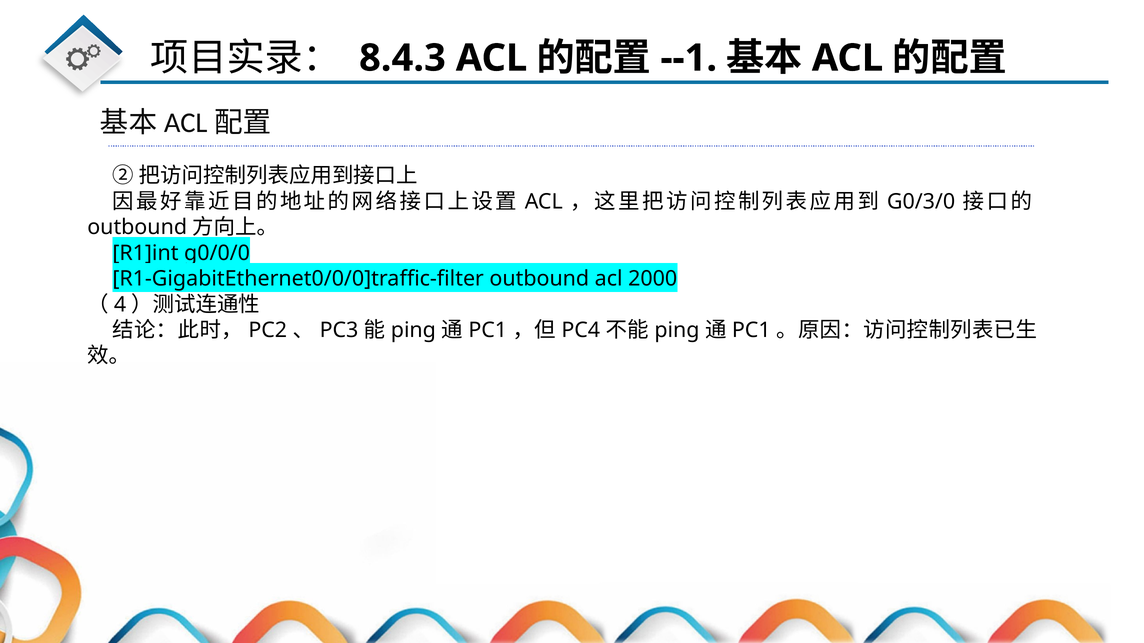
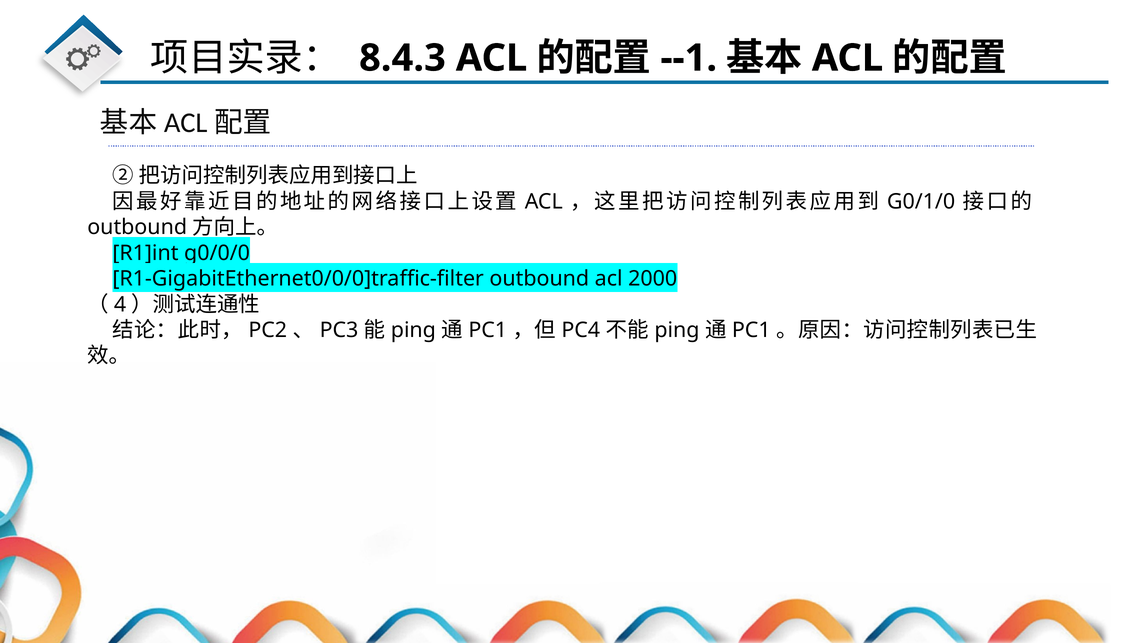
G0/3/0: G0/3/0 -> G0/1/0
